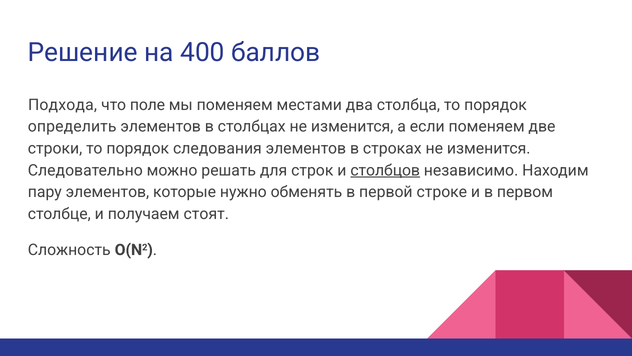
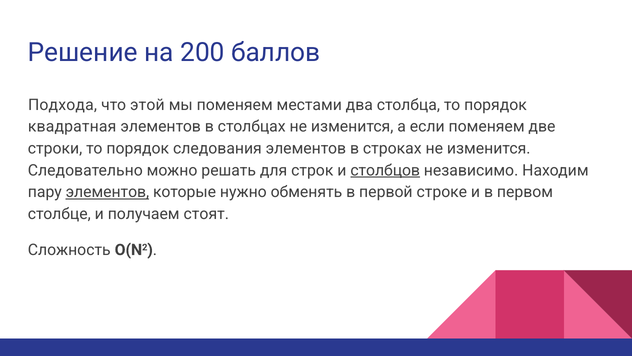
400: 400 -> 200
поле: поле -> этой
определить: определить -> квадратная
элементов at (107, 192) underline: none -> present
